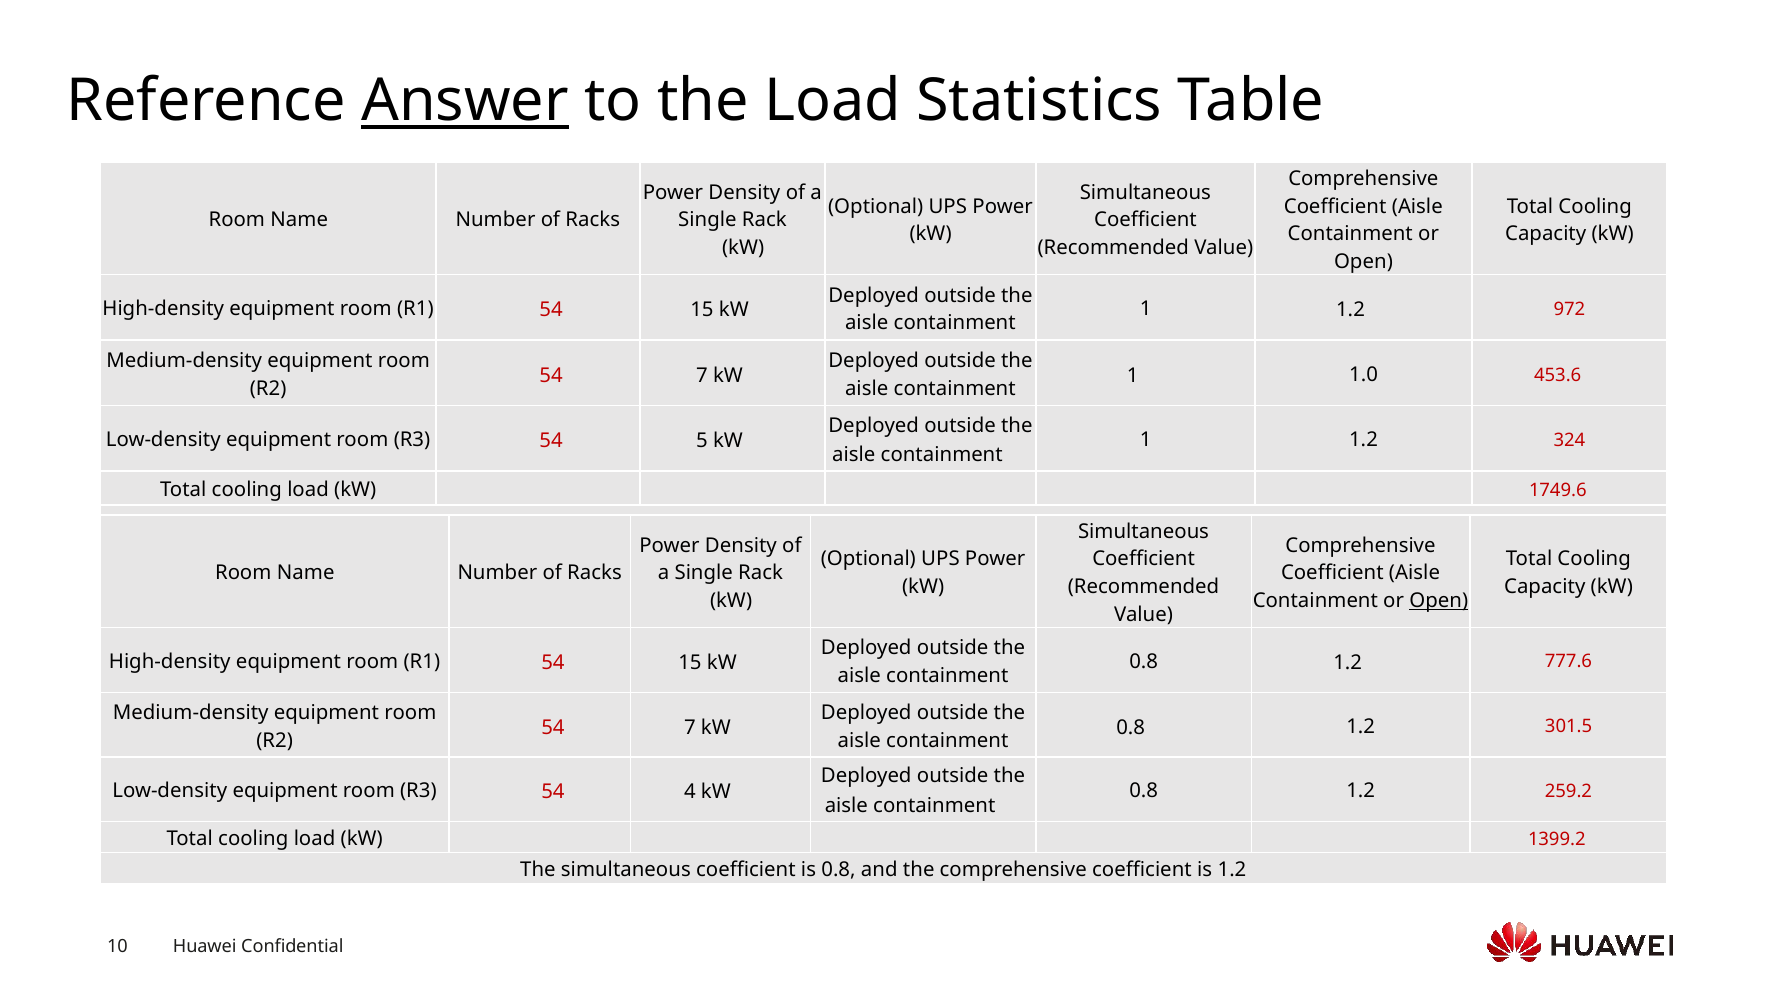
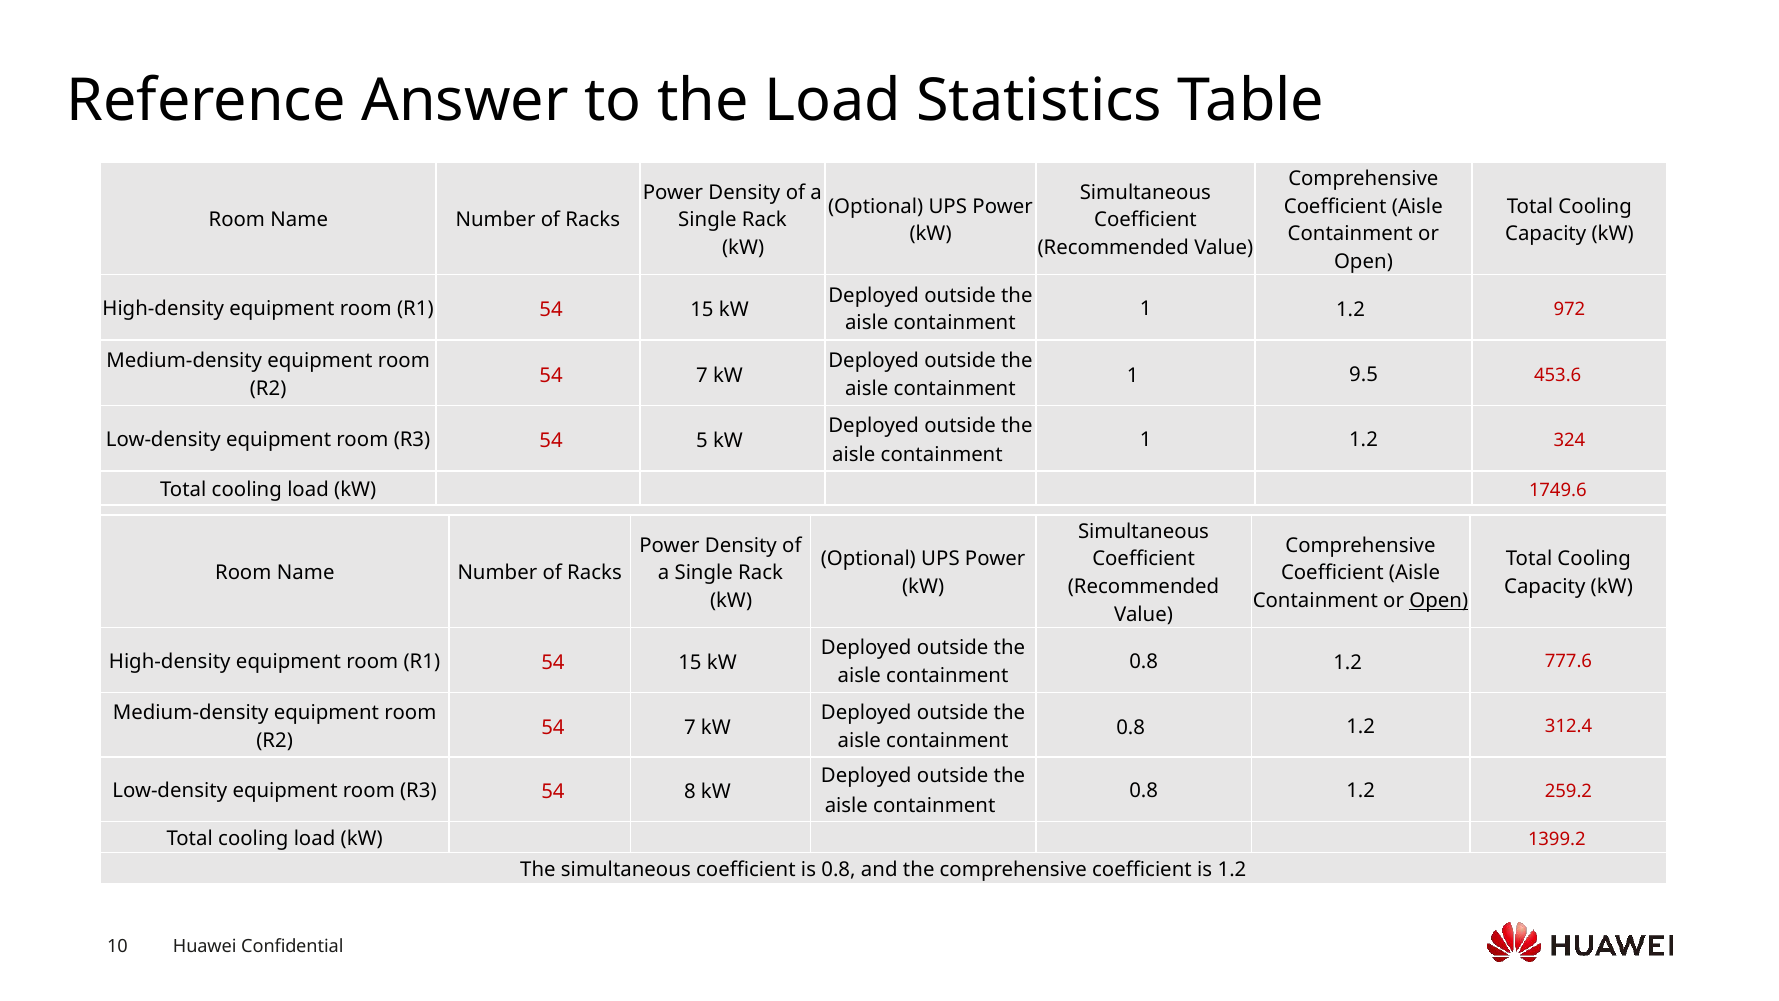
Answer underline: present -> none
1.0: 1.0 -> 9.5
301.5: 301.5 -> 312.4
4: 4 -> 8
